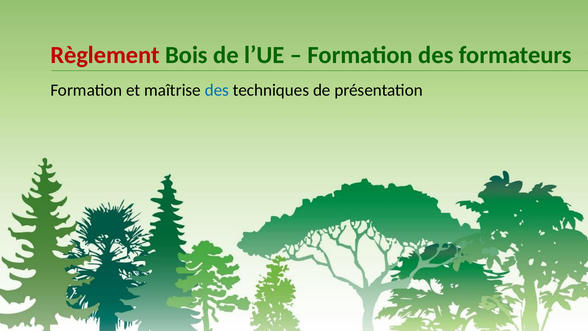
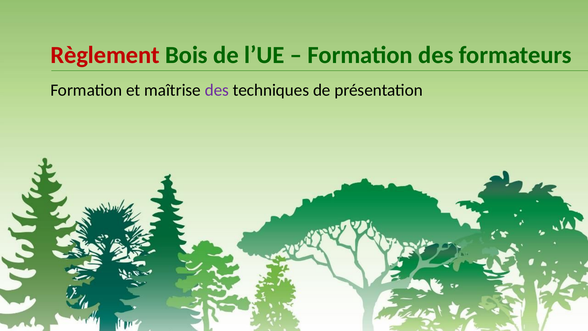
des at (217, 90) colour: blue -> purple
